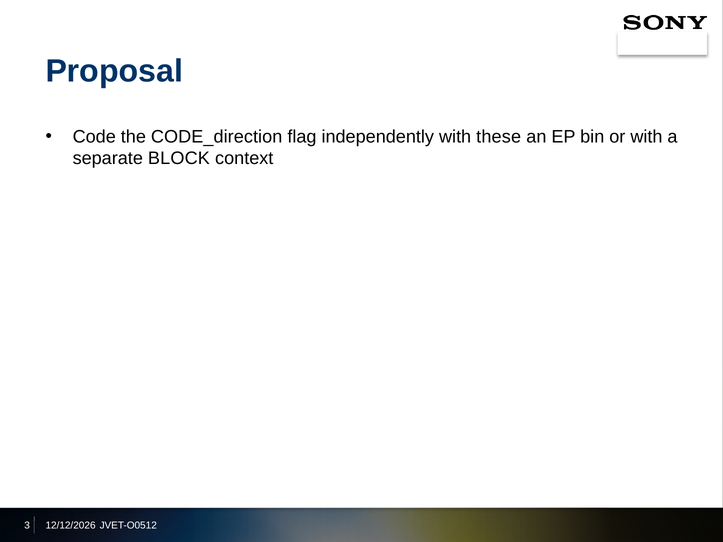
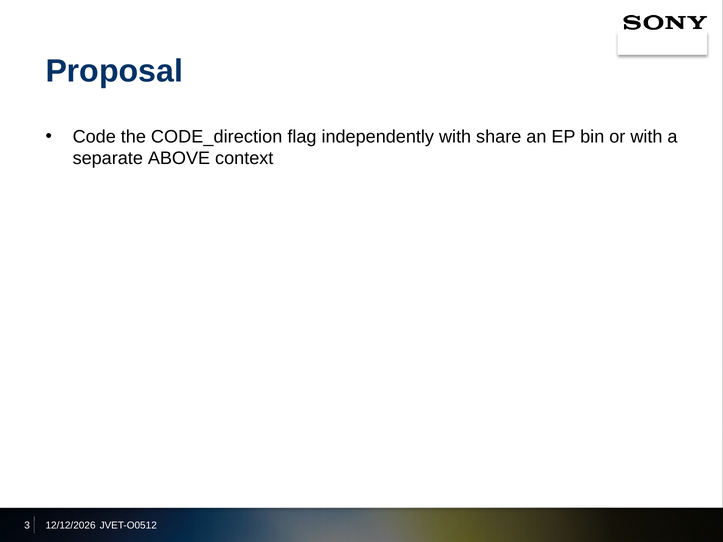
these: these -> share
BLOCK: BLOCK -> ABOVE
